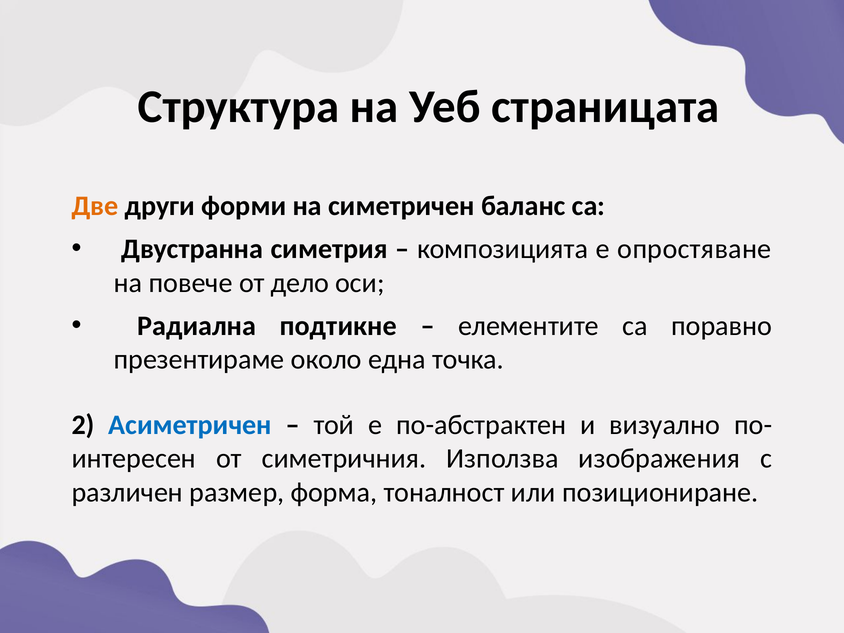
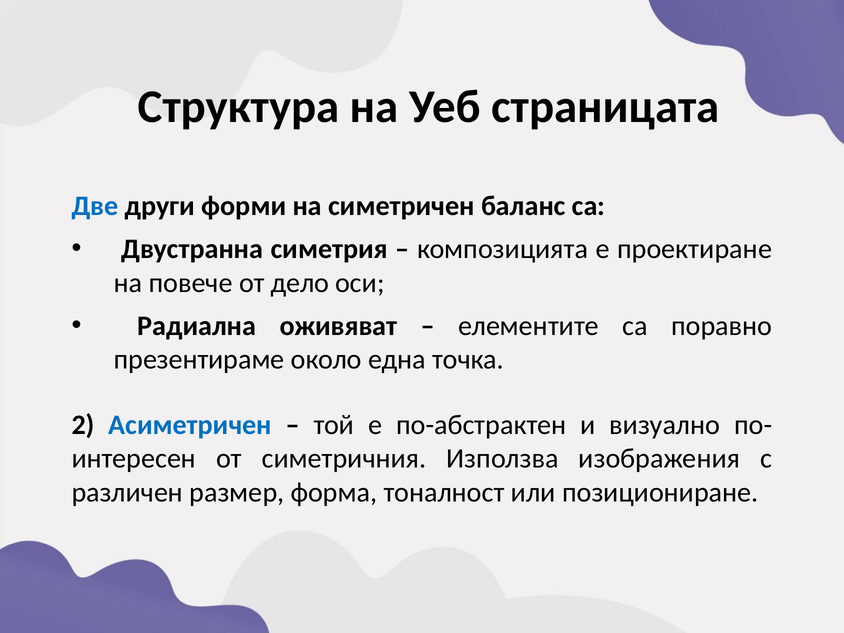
Две colour: orange -> blue
опростяване: опростяване -> проектиране
подтикне: подтикне -> оживяват
